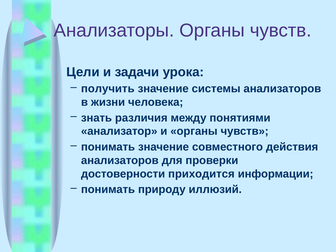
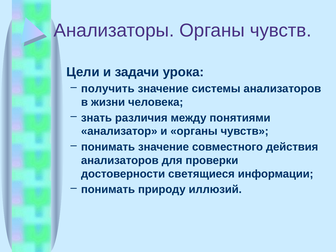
приходится: приходится -> светящиеся
